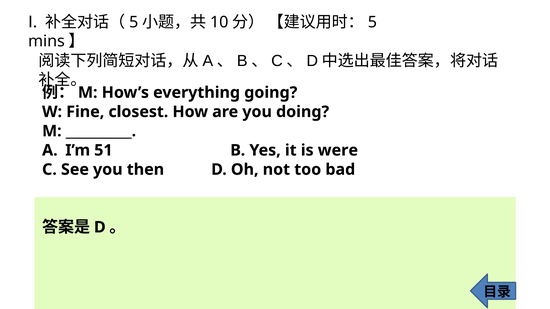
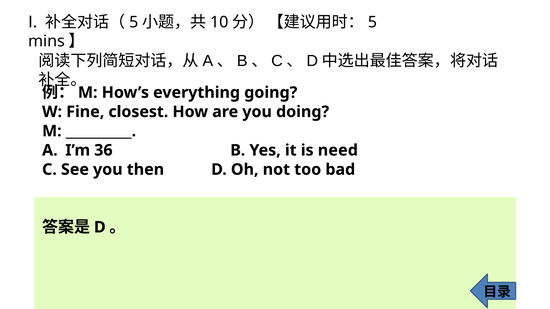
51: 51 -> 36
were: were -> need
